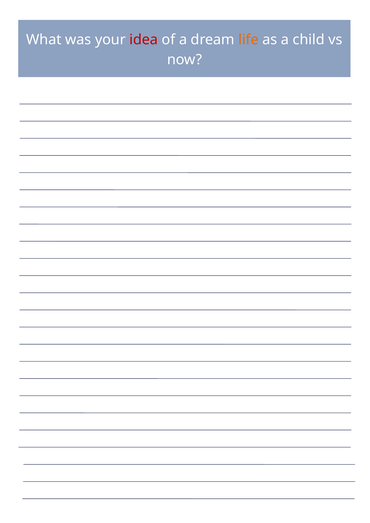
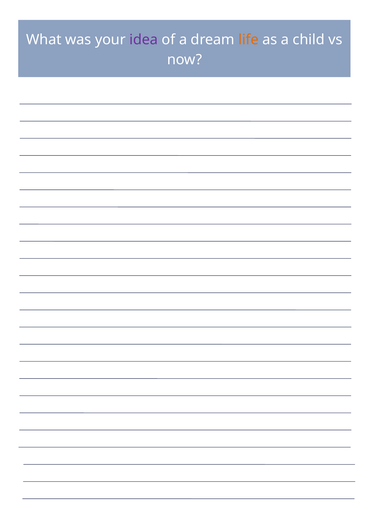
idea colour: red -> purple
